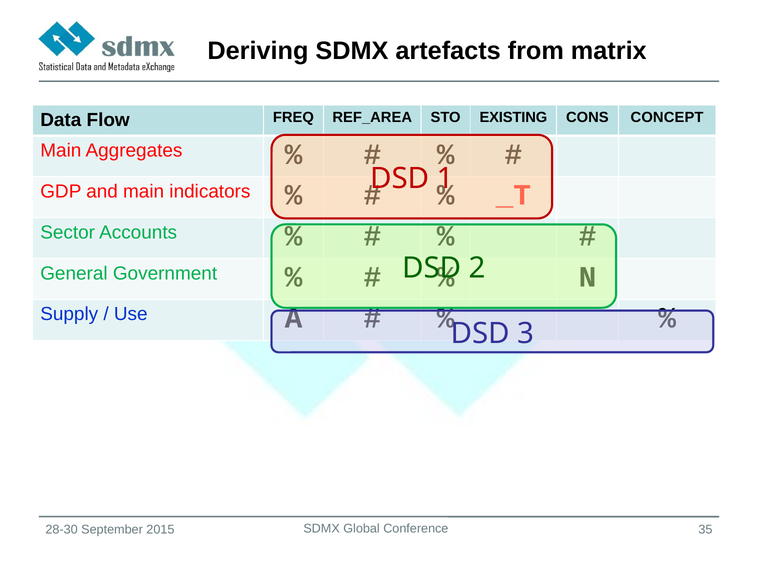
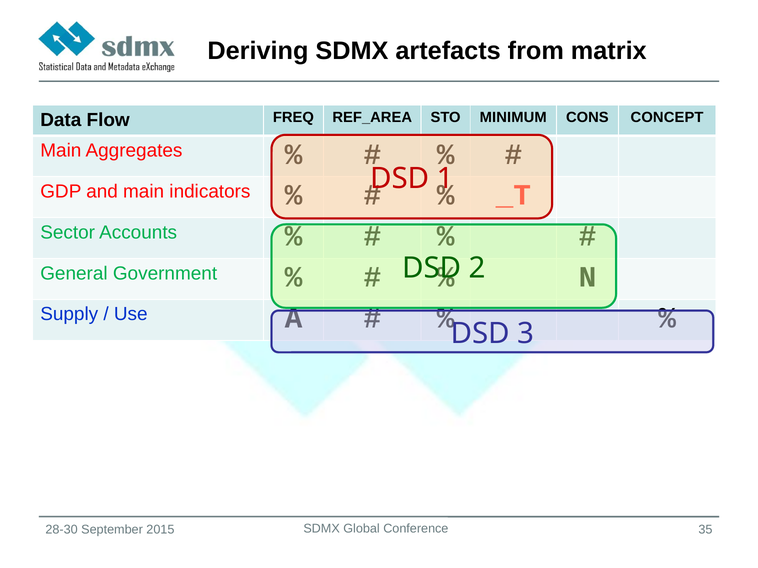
EXISTING: EXISTING -> MINIMUM
